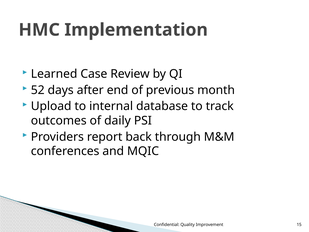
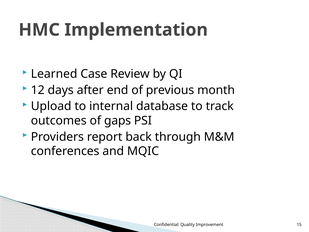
52: 52 -> 12
daily: daily -> gaps
